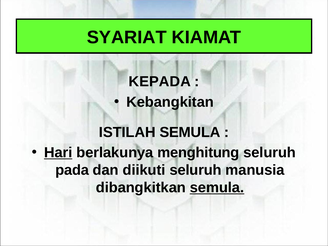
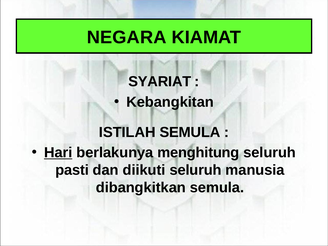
SYARIAT: SYARIAT -> NEGARA
KEPADA: KEPADA -> SYARIAT
pada: pada -> pasti
semula at (217, 188) underline: present -> none
